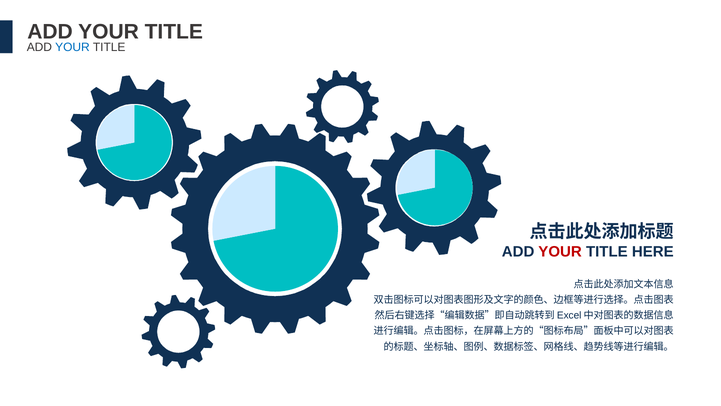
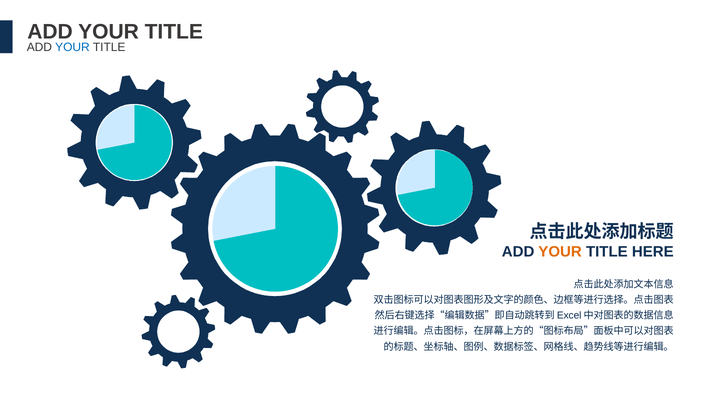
YOUR at (560, 251) colour: red -> orange
